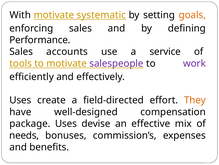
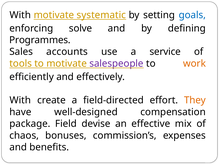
goals colour: orange -> blue
enforcing sales: sales -> solve
Performance at (40, 40): Performance -> Programmes
work colour: purple -> orange
Uses at (20, 100): Uses -> With
package Uses: Uses -> Field
needs: needs -> chaos
